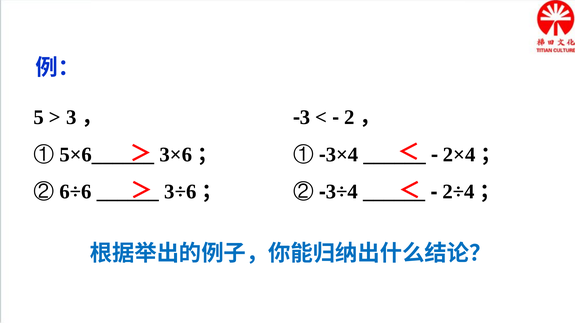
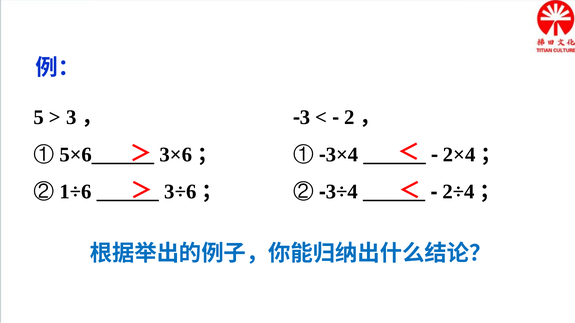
6÷6: 6÷6 -> 1÷6
